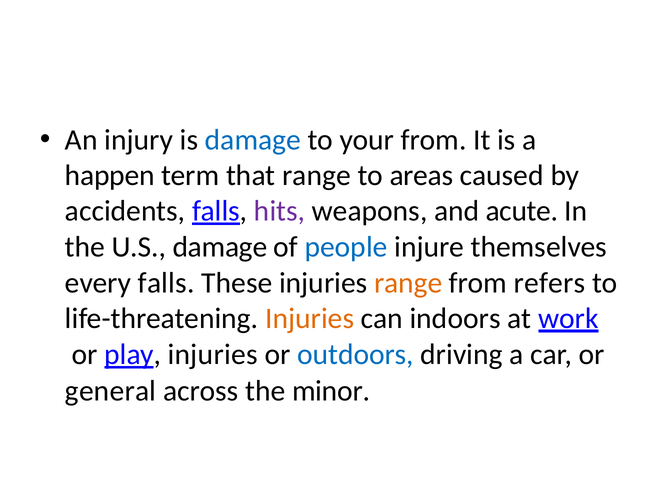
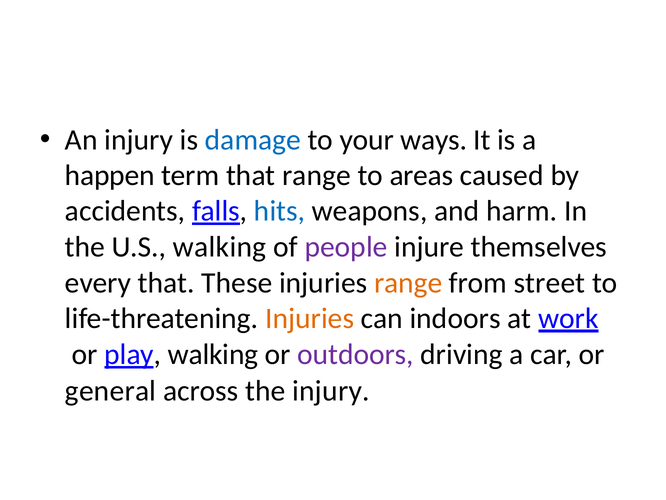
your from: from -> ways
hits colour: purple -> blue
acute: acute -> harm
U.S damage: damage -> walking
people colour: blue -> purple
every falls: falls -> that
refers: refers -> street
play injuries: injuries -> walking
outdoors colour: blue -> purple
the minor: minor -> injury
